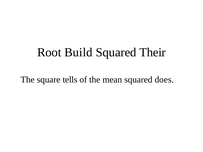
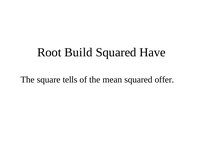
Their: Their -> Have
does: does -> offer
